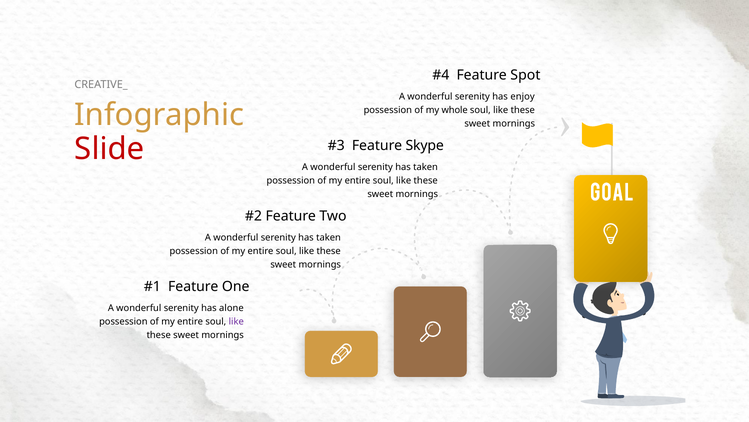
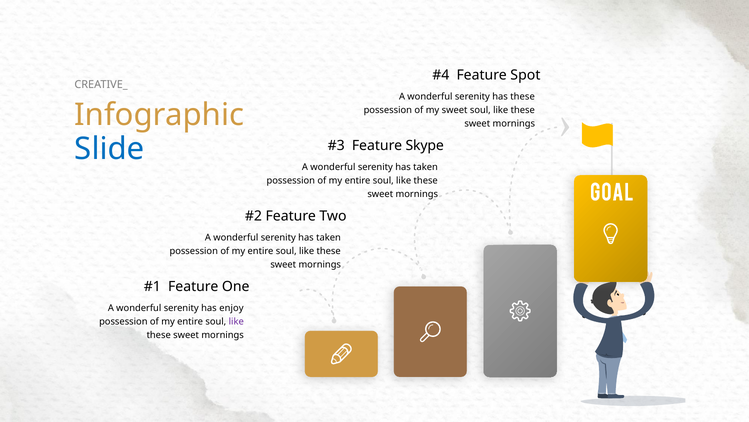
has enjoy: enjoy -> these
my whole: whole -> sweet
Slide colour: red -> blue
alone: alone -> enjoy
